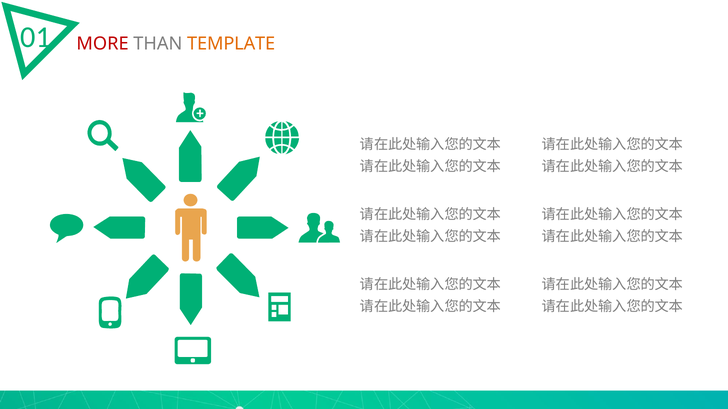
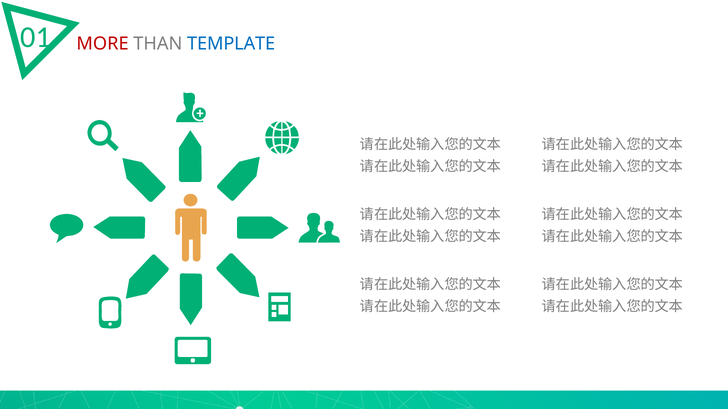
TEMPLATE colour: orange -> blue
